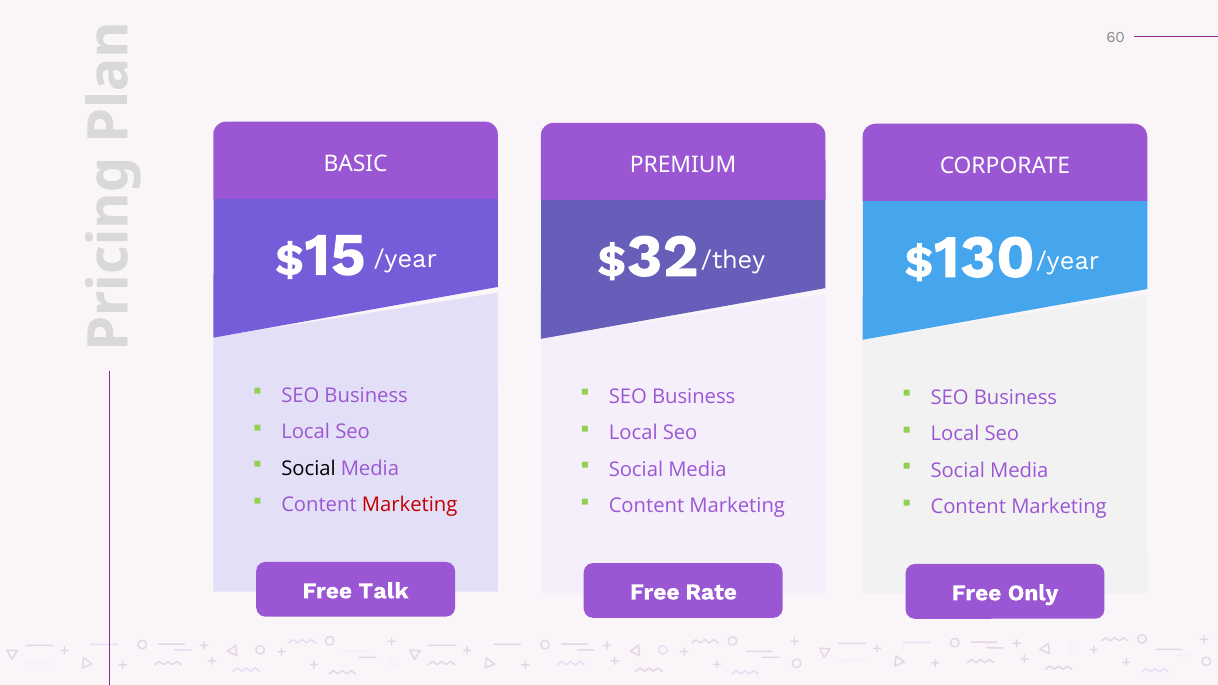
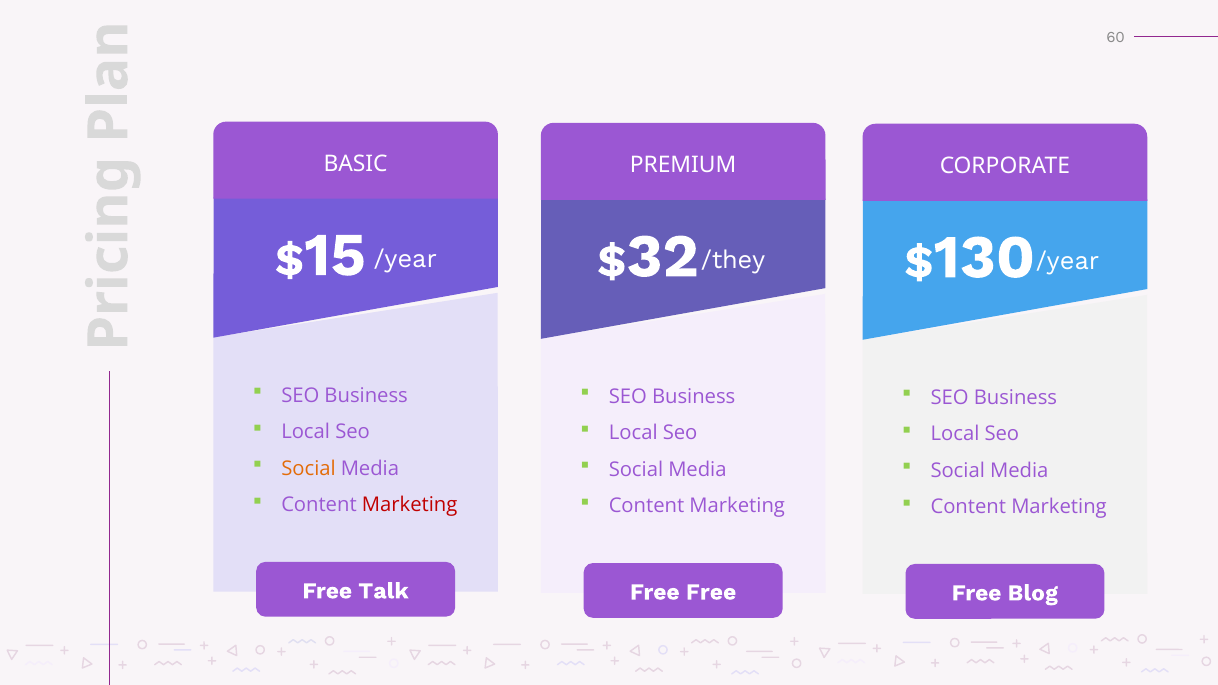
Social at (308, 469) colour: black -> orange
Free Rate: Rate -> Free
Only: Only -> Blog
